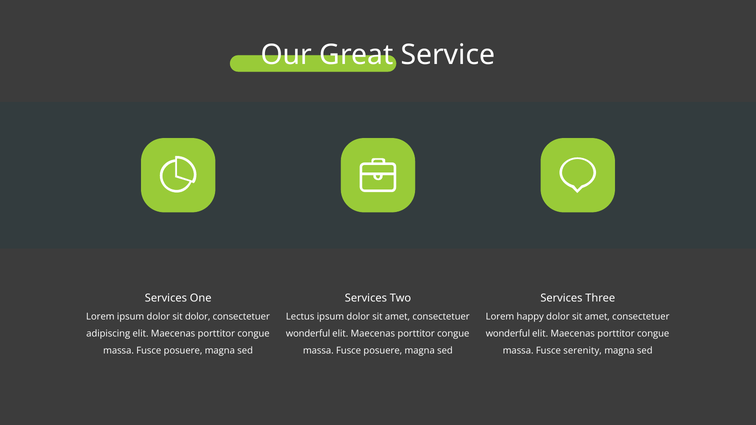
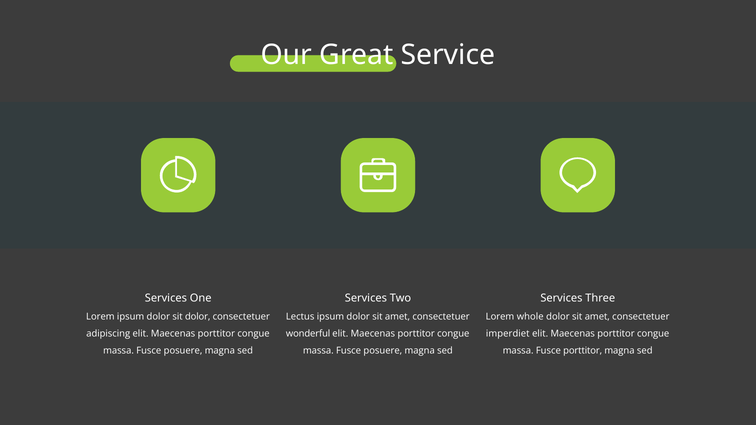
happy: happy -> whole
wonderful at (508, 334): wonderful -> imperdiet
Fusce serenity: serenity -> porttitor
